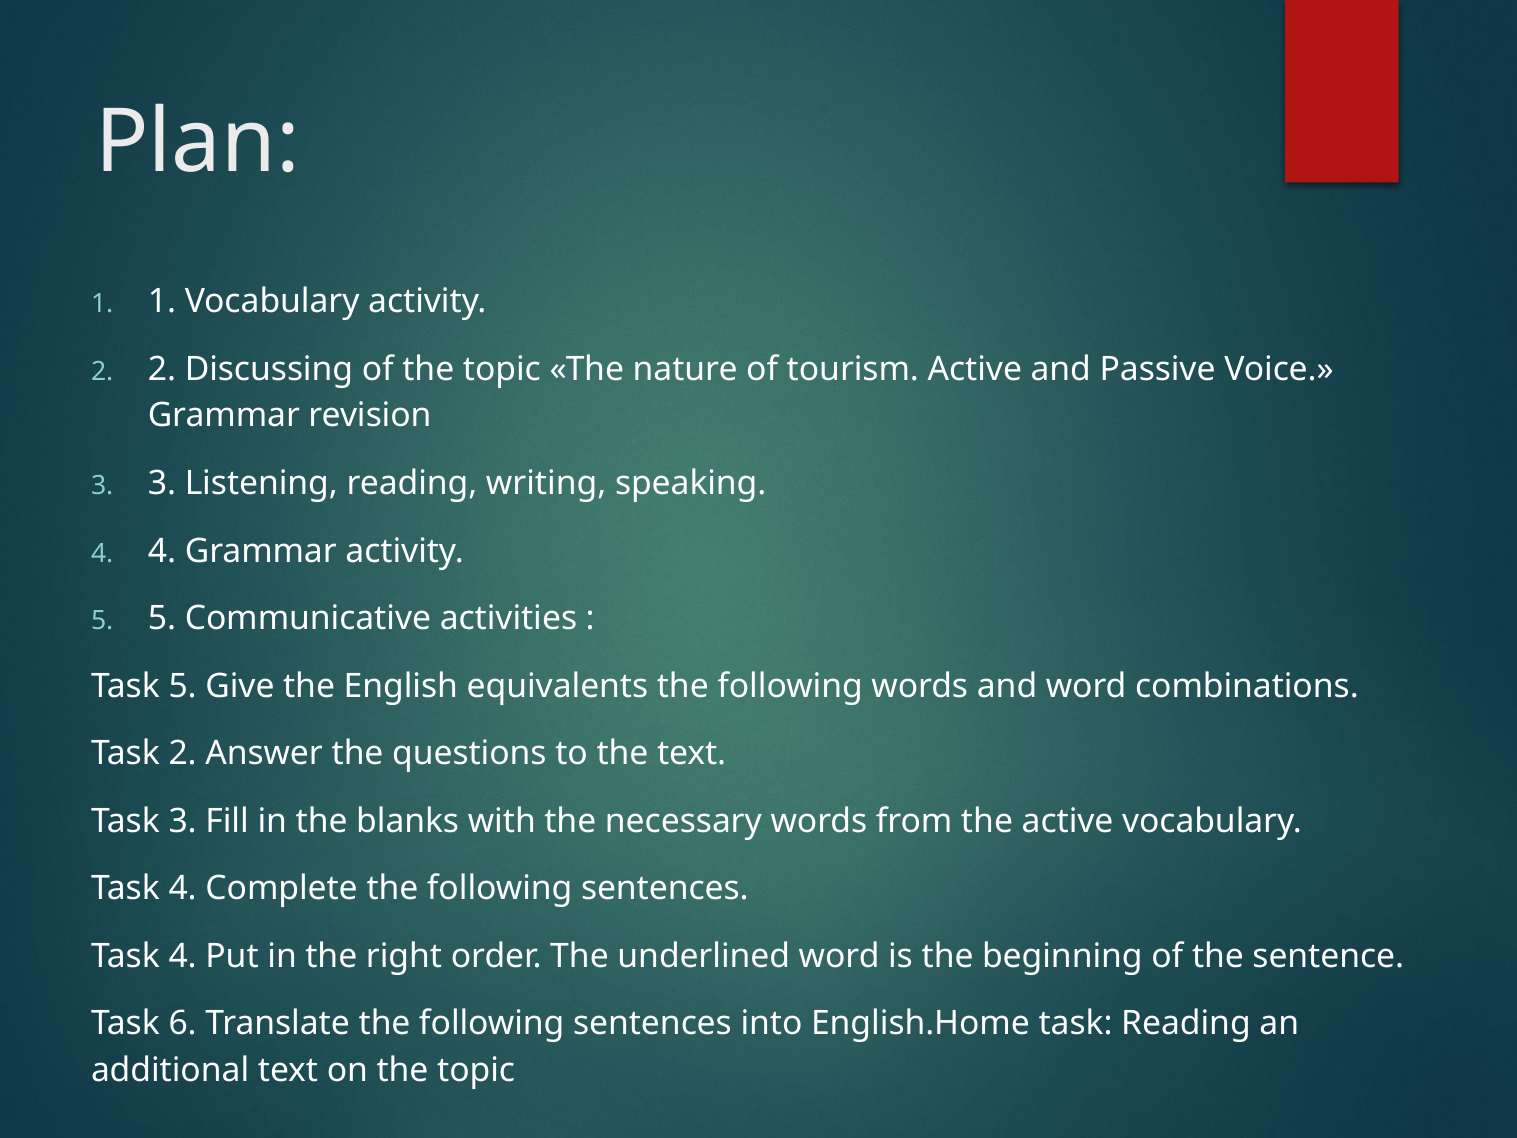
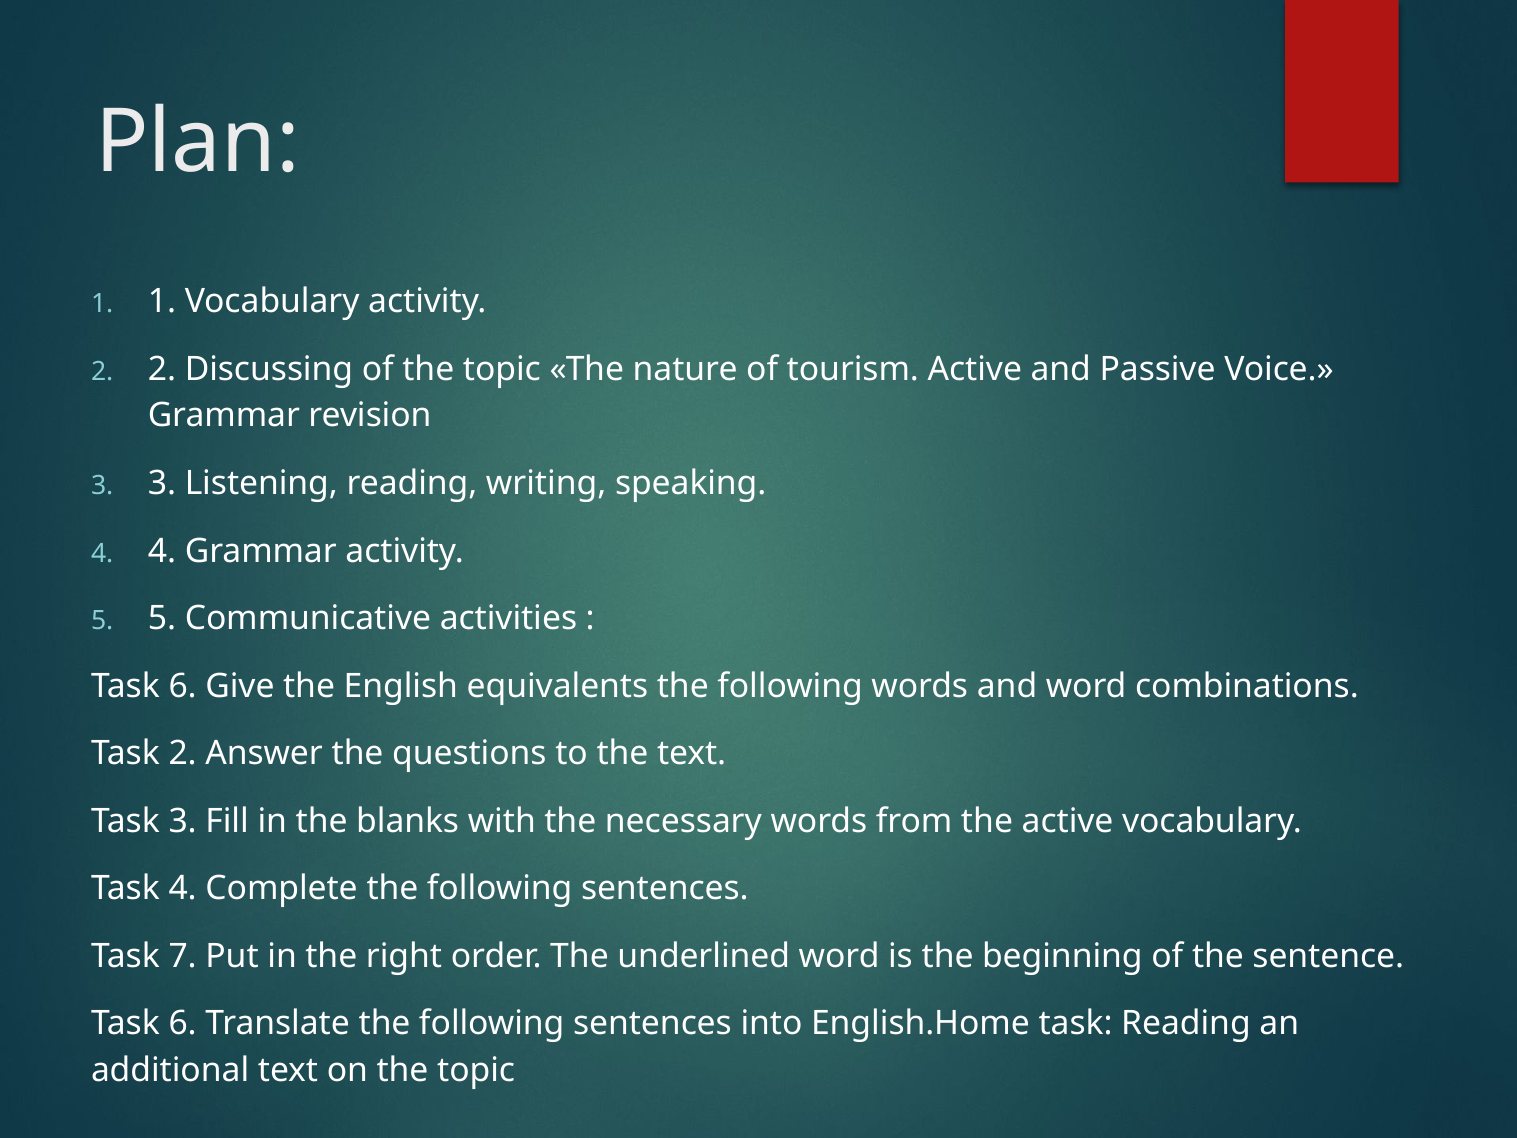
5 at (183, 686): 5 -> 6
4 at (183, 956): 4 -> 7
